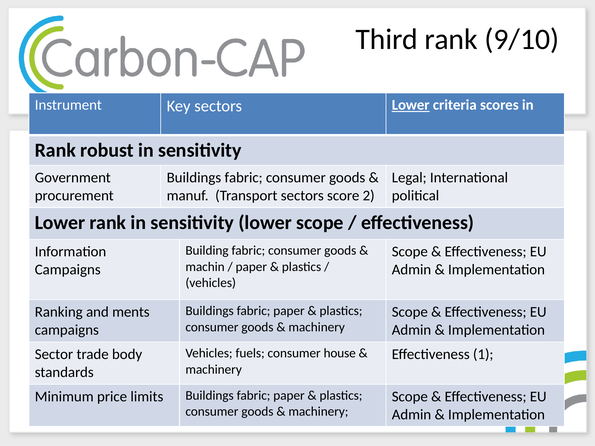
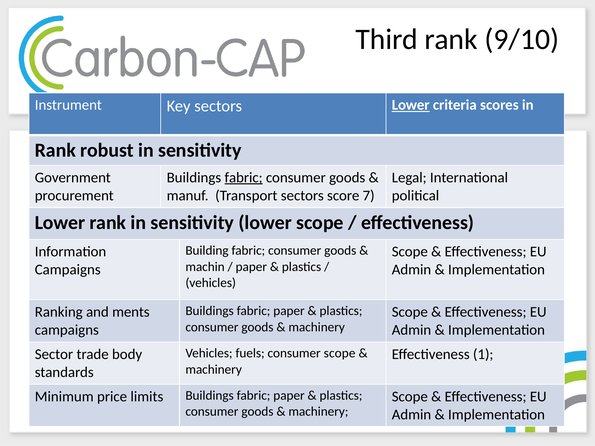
fabric at (244, 178) underline: none -> present
2: 2 -> 7
consumer house: house -> scope
